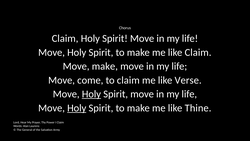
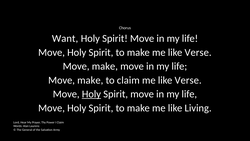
Claim at (65, 38): Claim -> Want
make me like Claim: Claim -> Verse
come at (90, 80): come -> make
Holy at (77, 108) underline: present -> none
Thine: Thine -> Living
